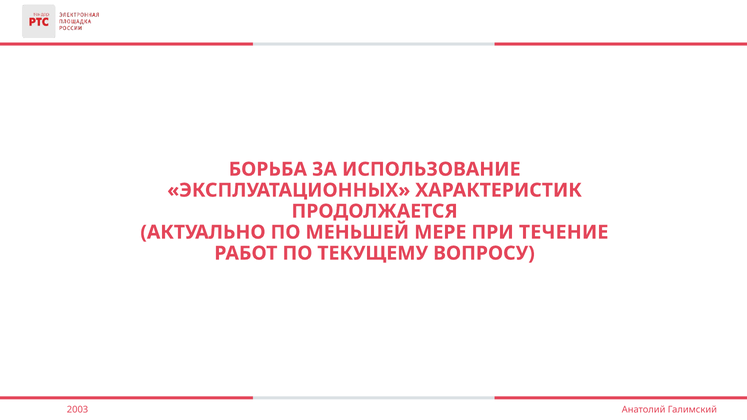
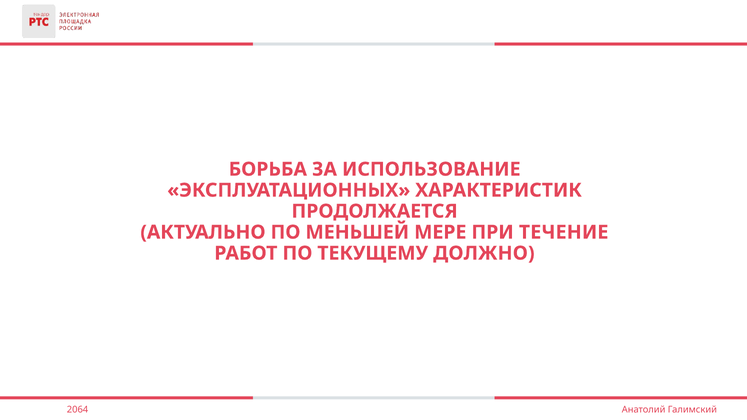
ВОПРОСУ: ВОПРОСУ -> ДОЛЖНО
2003: 2003 -> 2064
